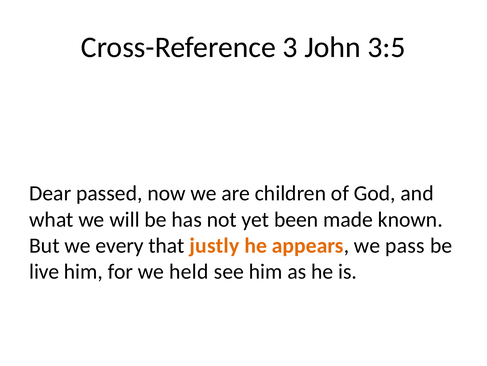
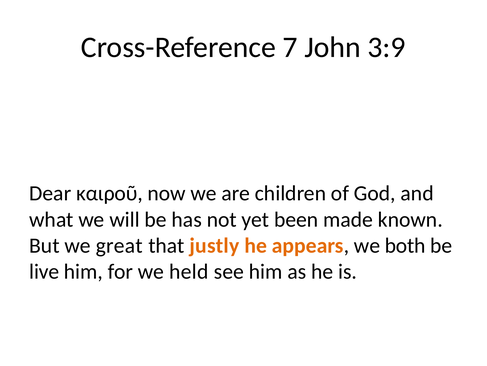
3: 3 -> 7
3:5: 3:5 -> 3:9
passed: passed -> καιροῦ
every: every -> great
pass: pass -> both
